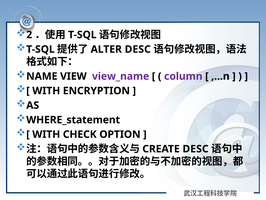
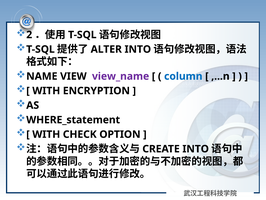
ALTER DESC: DESC -> INTO
column colour: purple -> blue
DESC at (196, 149): DESC -> INTO
